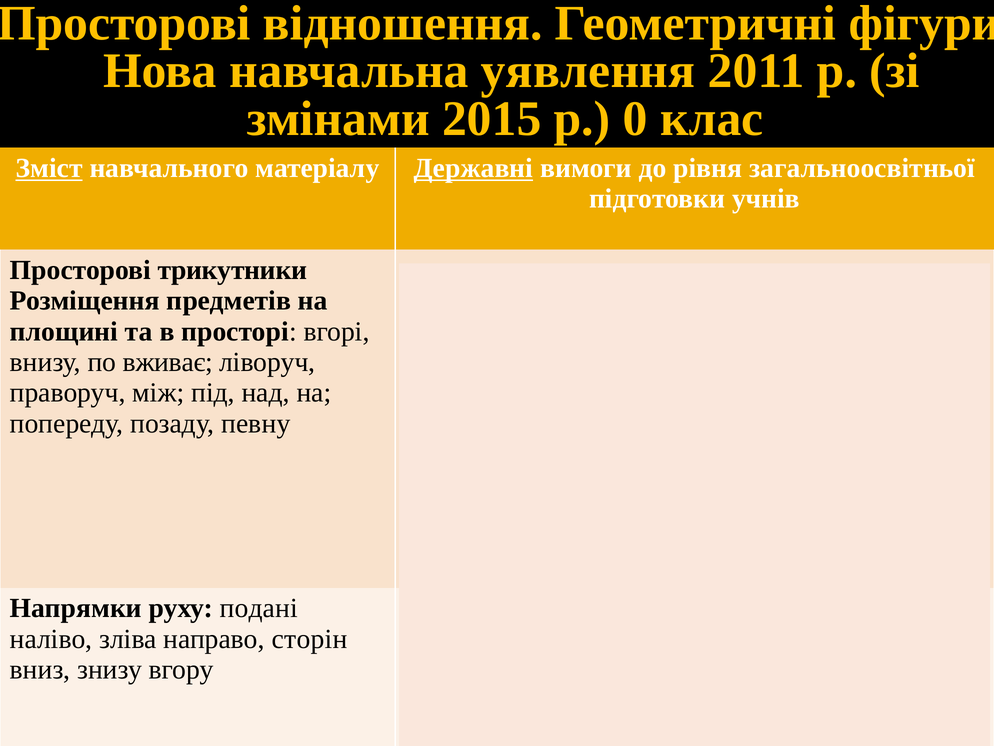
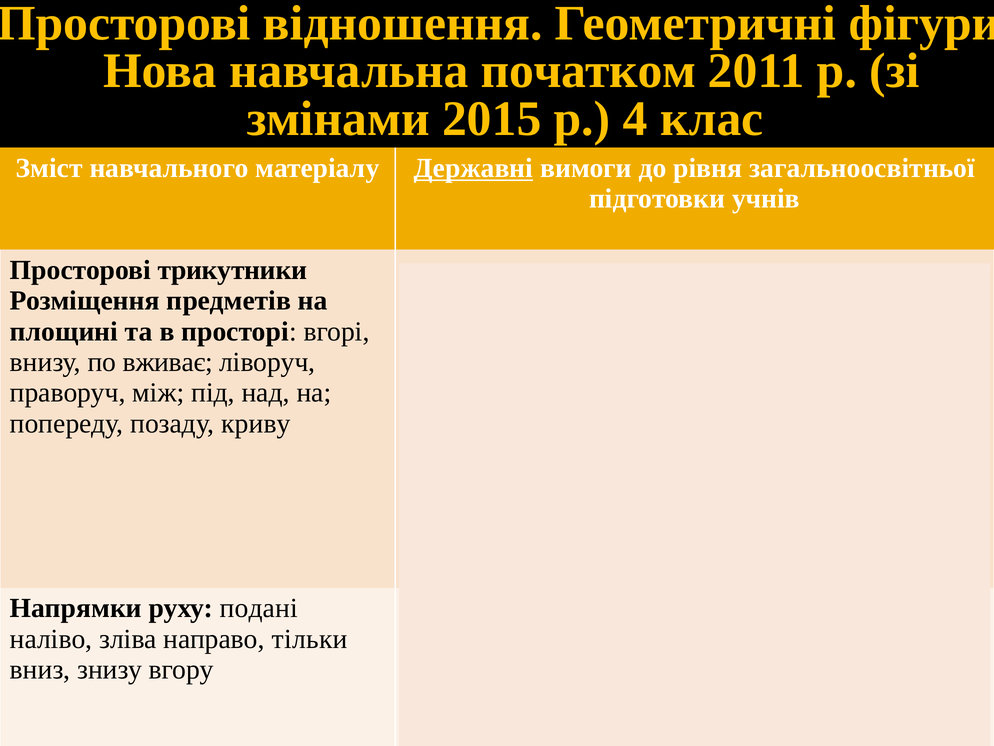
уявлення: уявлення -> початком
0: 0 -> 4
Зміст underline: present -> none
певну: певну -> криву
сторін: сторін -> тільки
